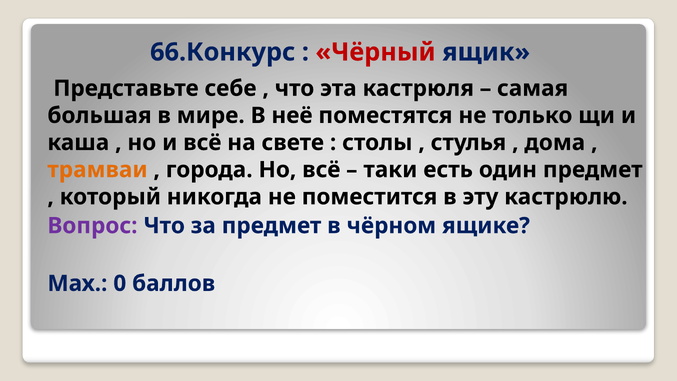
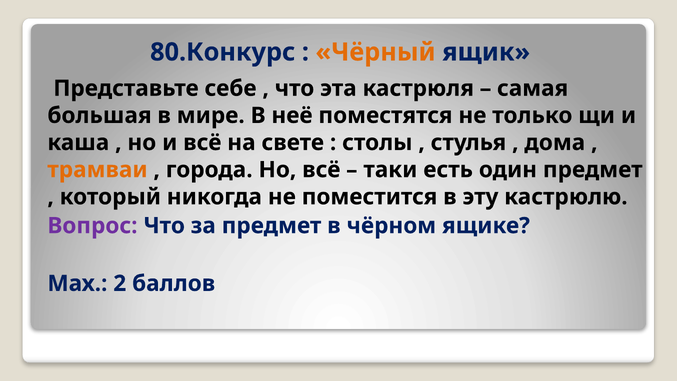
66.Конкурс: 66.Конкурс -> 80.Конкурс
Чёрный colour: red -> orange
0: 0 -> 2
